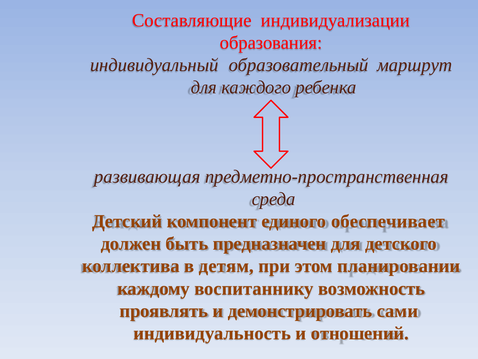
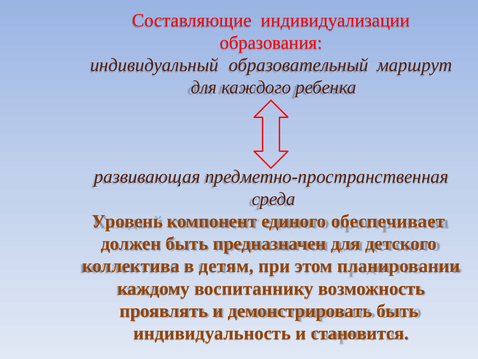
Детский: Детский -> Уровень
демонстрировать сами: сами -> быть
отношений: отношений -> становится
